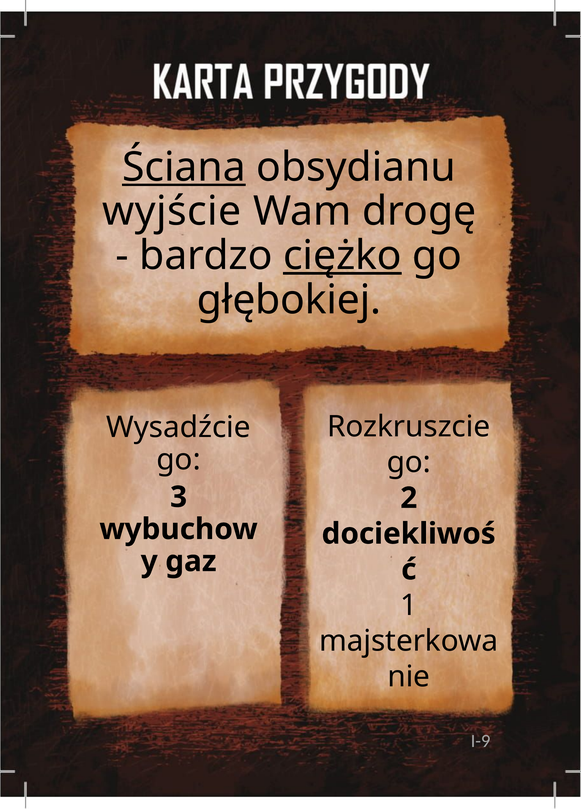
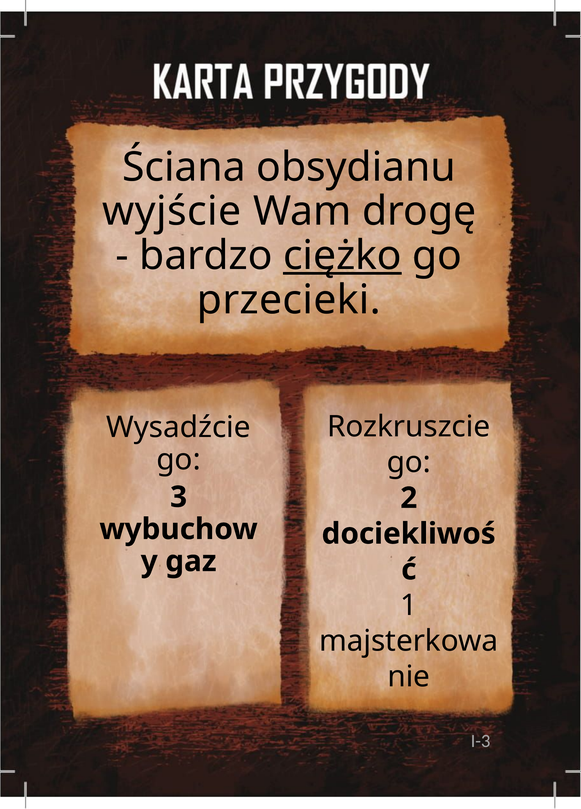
Ściana underline: present -> none
głębokiej: głębokiej -> przecieki
I-9: I-9 -> I-3
